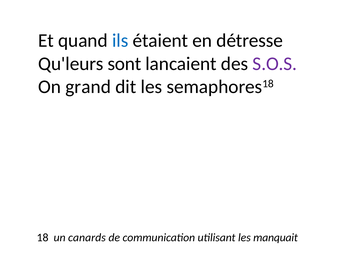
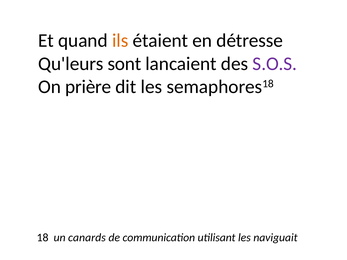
ils colour: blue -> orange
grand: grand -> prière
manquait: manquait -> naviguait
